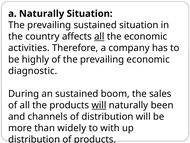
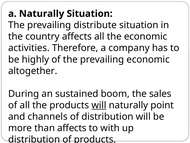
prevailing sustained: sustained -> distribute
all at (99, 36) underline: present -> none
diagnostic: diagnostic -> altogether
been: been -> point
than widely: widely -> affects
